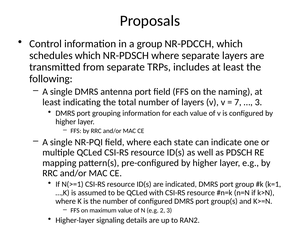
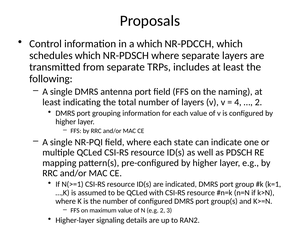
a group: group -> which
7: 7 -> 4
3 at (258, 102): 3 -> 2
